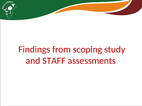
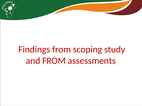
and STAFF: STAFF -> FROM
